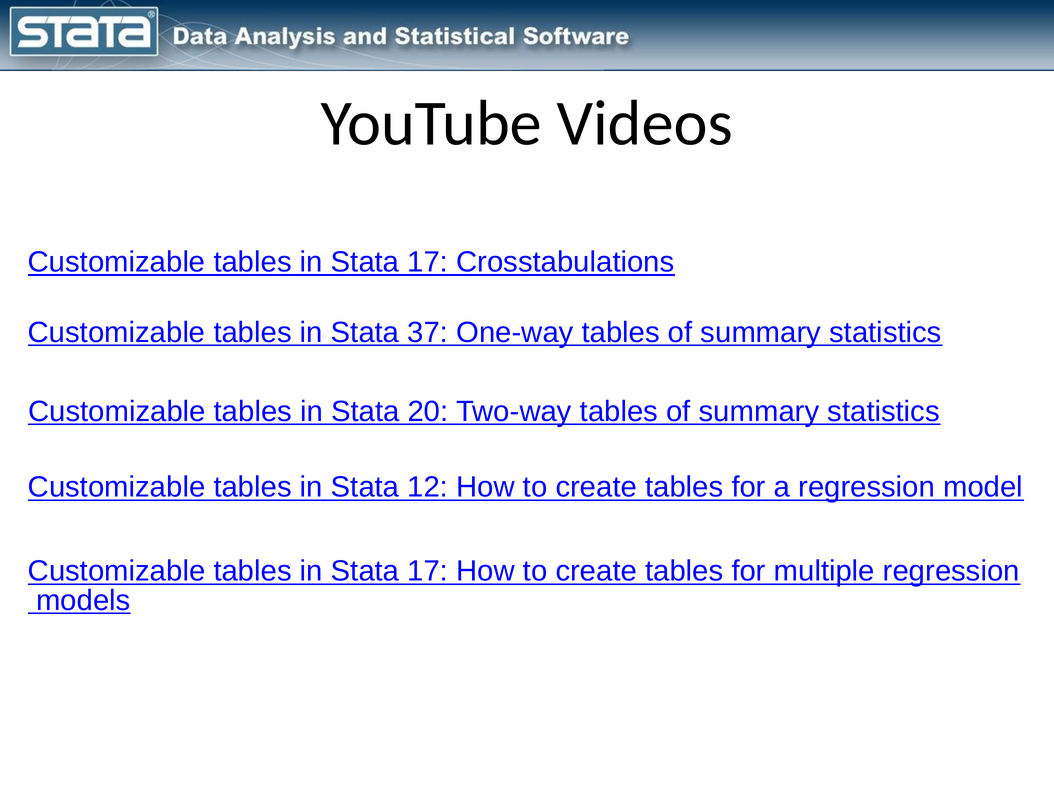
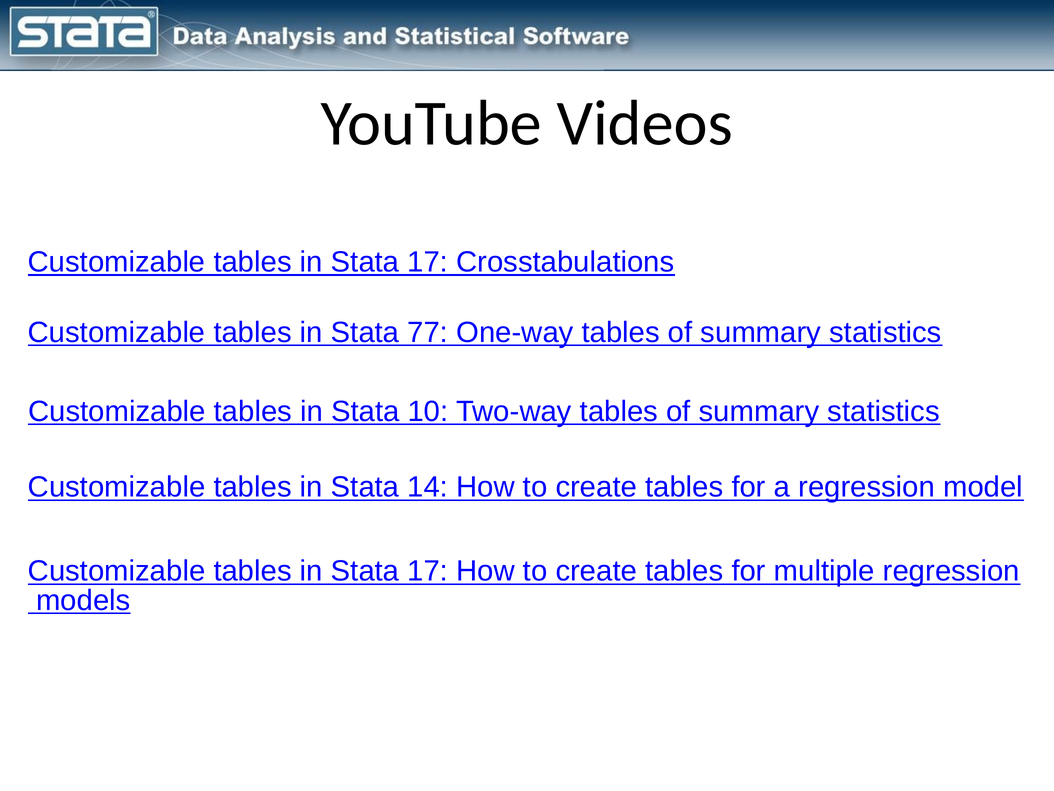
37: 37 -> 77
20: 20 -> 10
12: 12 -> 14
